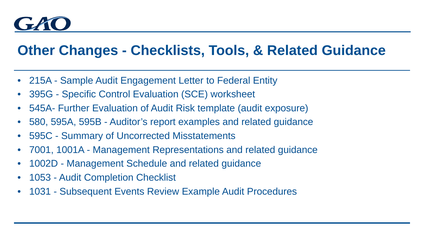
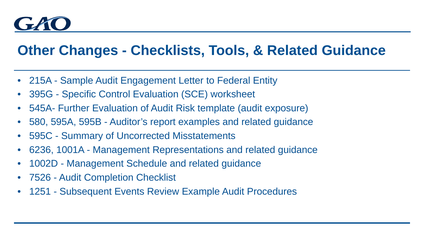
7001: 7001 -> 6236
1053: 1053 -> 7526
1031: 1031 -> 1251
